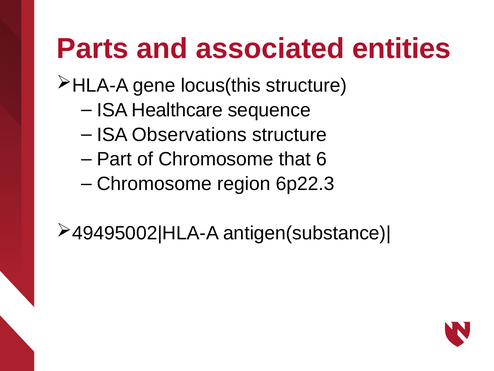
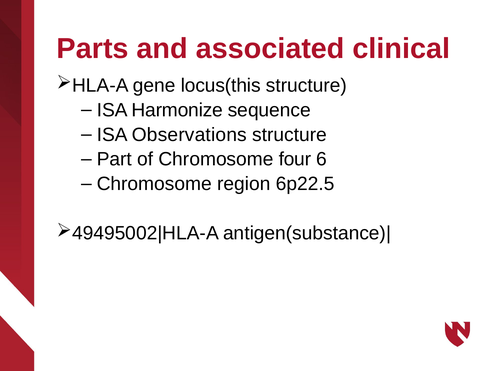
entities: entities -> clinical
Healthcare: Healthcare -> Harmonize
that: that -> four
6p22.3: 6p22.3 -> 6p22.5
